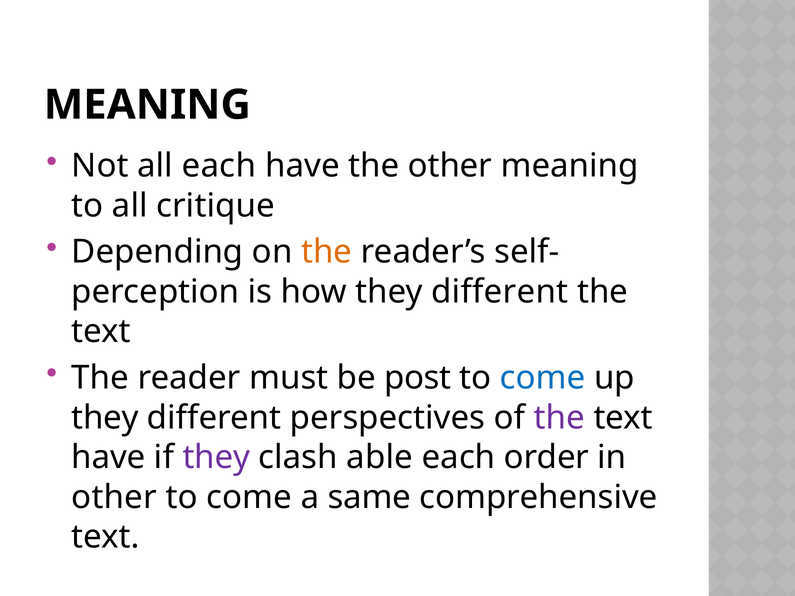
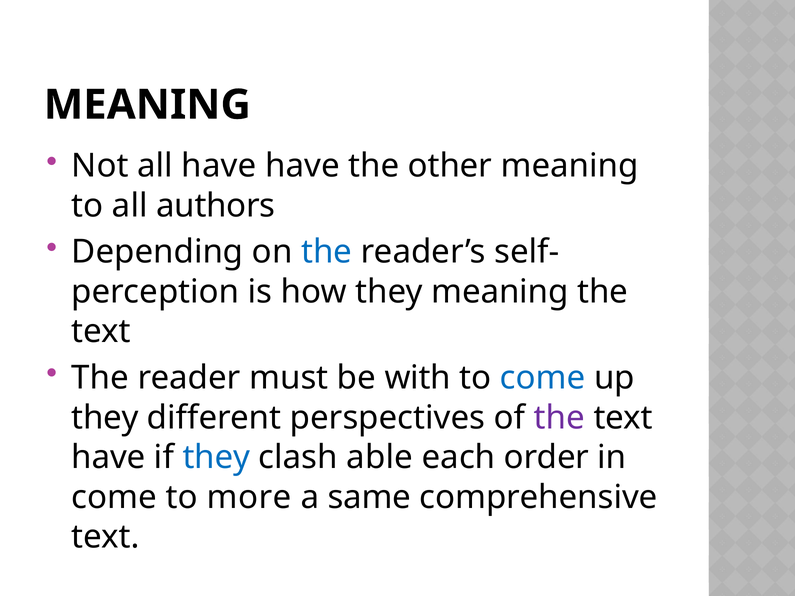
all each: each -> have
critique: critique -> authors
the at (327, 252) colour: orange -> blue
how they different: different -> meaning
post: post -> with
they at (216, 458) colour: purple -> blue
other at (114, 497): other -> come
come at (249, 497): come -> more
